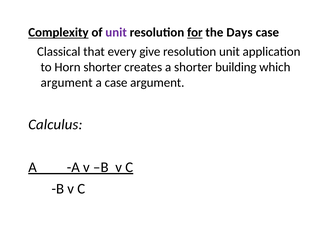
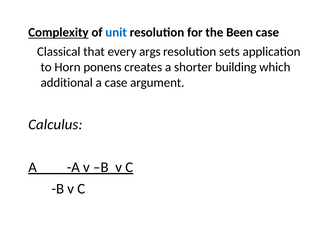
unit at (116, 32) colour: purple -> blue
for underline: present -> none
Days: Days -> Been
give: give -> args
resolution unit: unit -> sets
Horn shorter: shorter -> ponens
argument at (67, 83): argument -> additional
